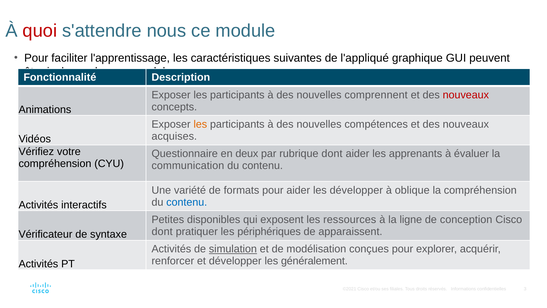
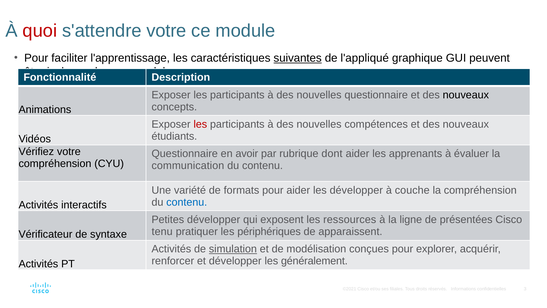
s'attendre nous: nous -> votre
suivantes underline: none -> present
nouvelles comprennent: comprennent -> questionnaire
nouveaux at (466, 95) colour: red -> black
les at (200, 124) colour: orange -> red
acquises: acquises -> étudiants
deux: deux -> avoir
oblique: oblique -> couche
Petites disponibles: disponibles -> développer
conception: conception -> présentées
dont at (162, 231): dont -> tenu
